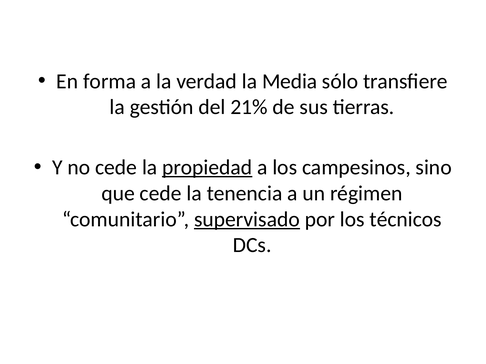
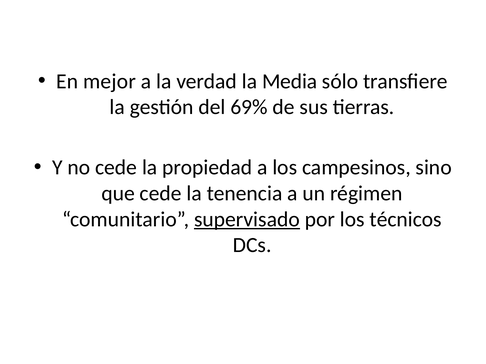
forma: forma -> mejor
21%: 21% -> 69%
propiedad underline: present -> none
